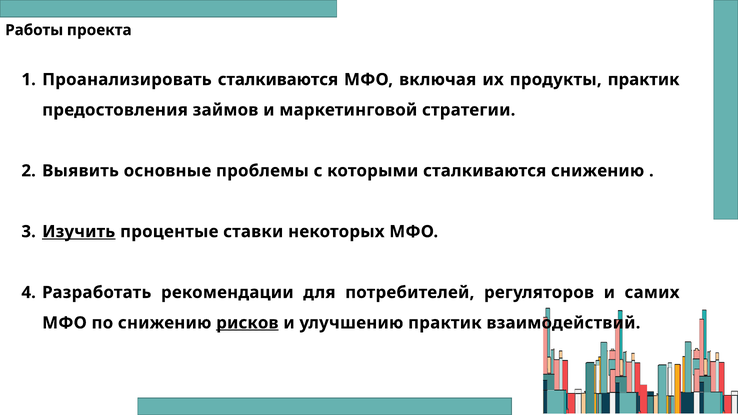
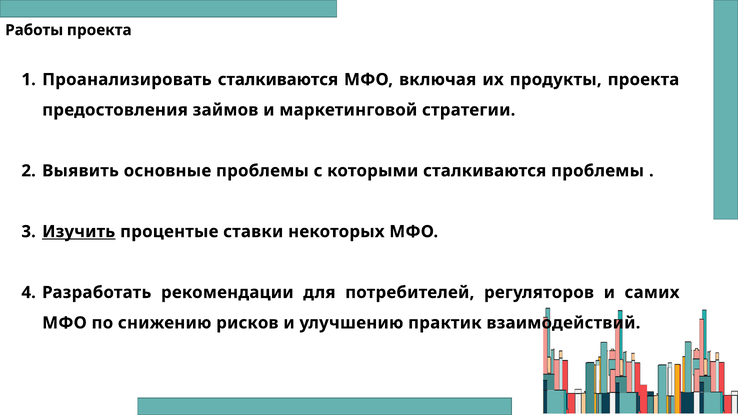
продукты практик: практик -> проекта
сталкиваются снижению: снижению -> проблемы
рисков underline: present -> none
